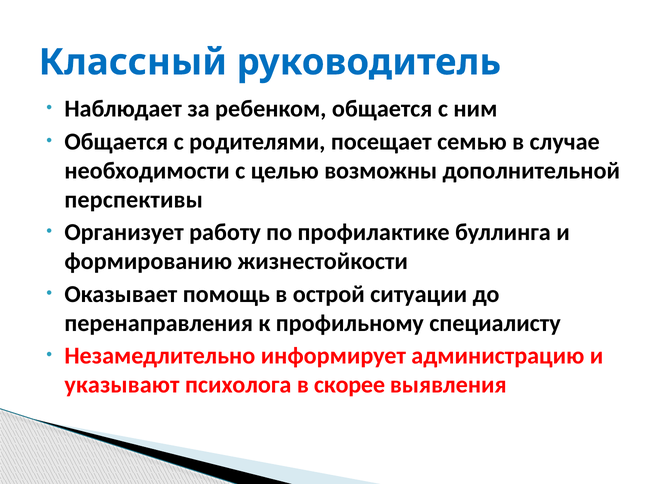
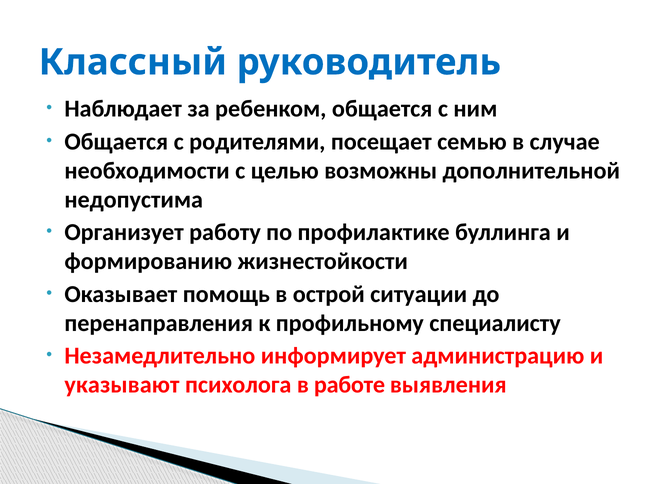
перспективы: перспективы -> недопустима
скорее: скорее -> работе
